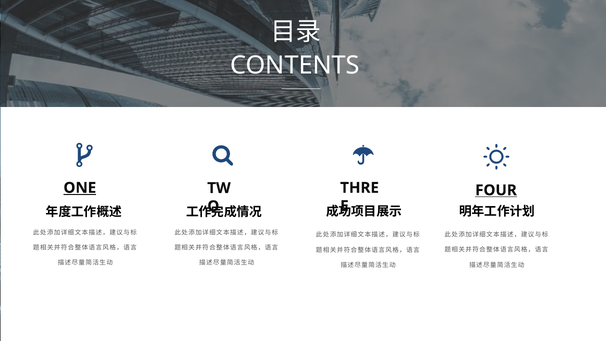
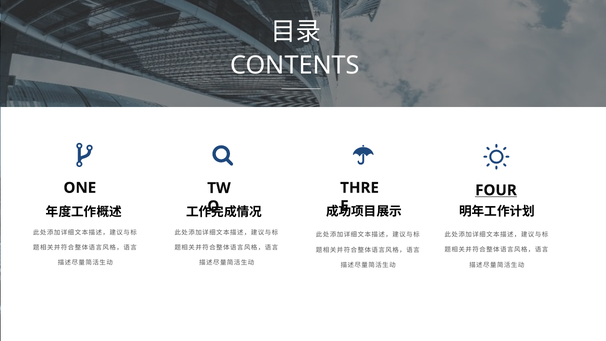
ONE underline: present -> none
